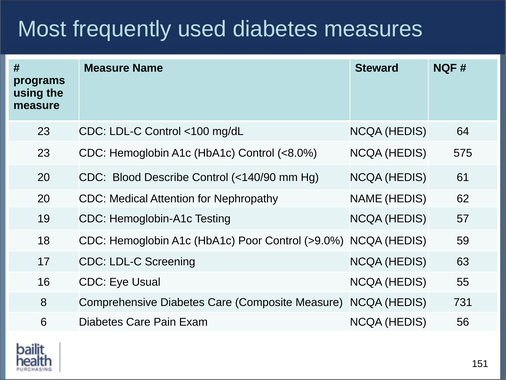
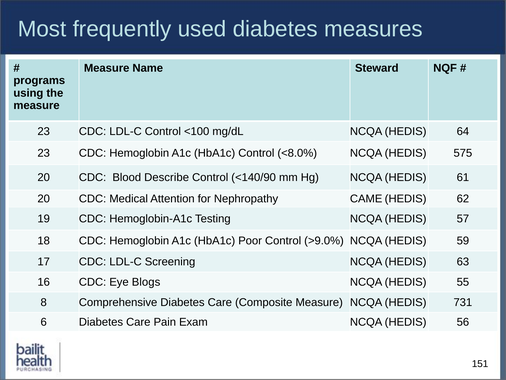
Nephropathy NAME: NAME -> CAME
Usual: Usual -> Blogs
